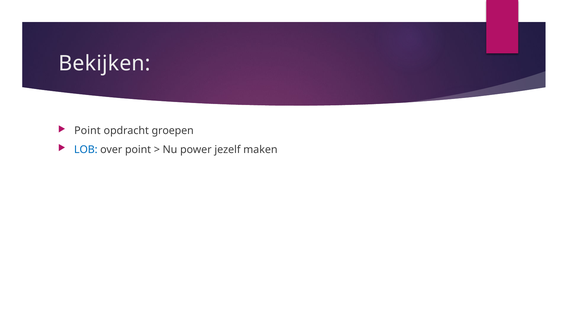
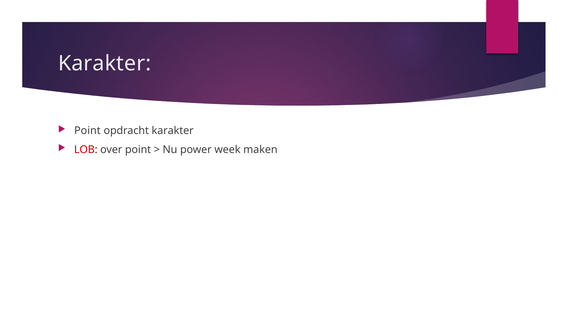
Bekijken at (105, 63): Bekijken -> Karakter
opdracht groepen: groepen -> karakter
LOB colour: blue -> red
jezelf: jezelf -> week
